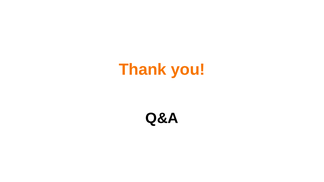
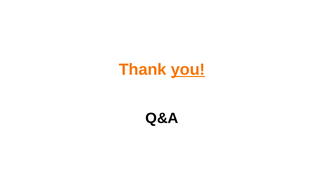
you underline: none -> present
